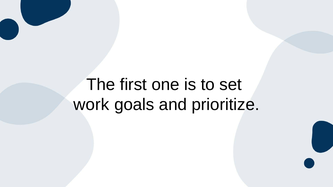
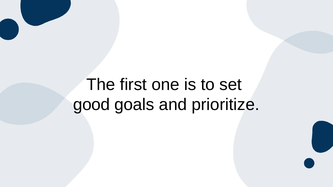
work: work -> good
